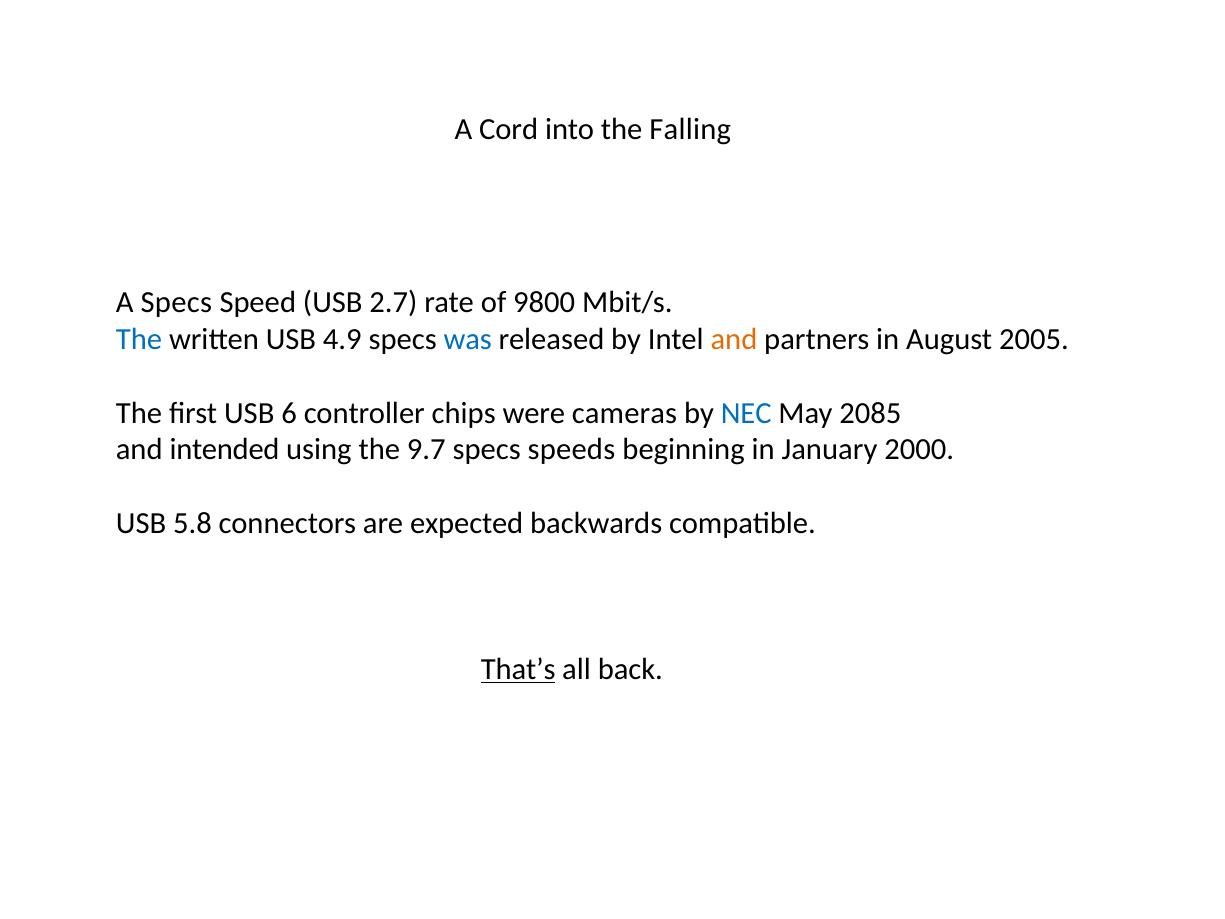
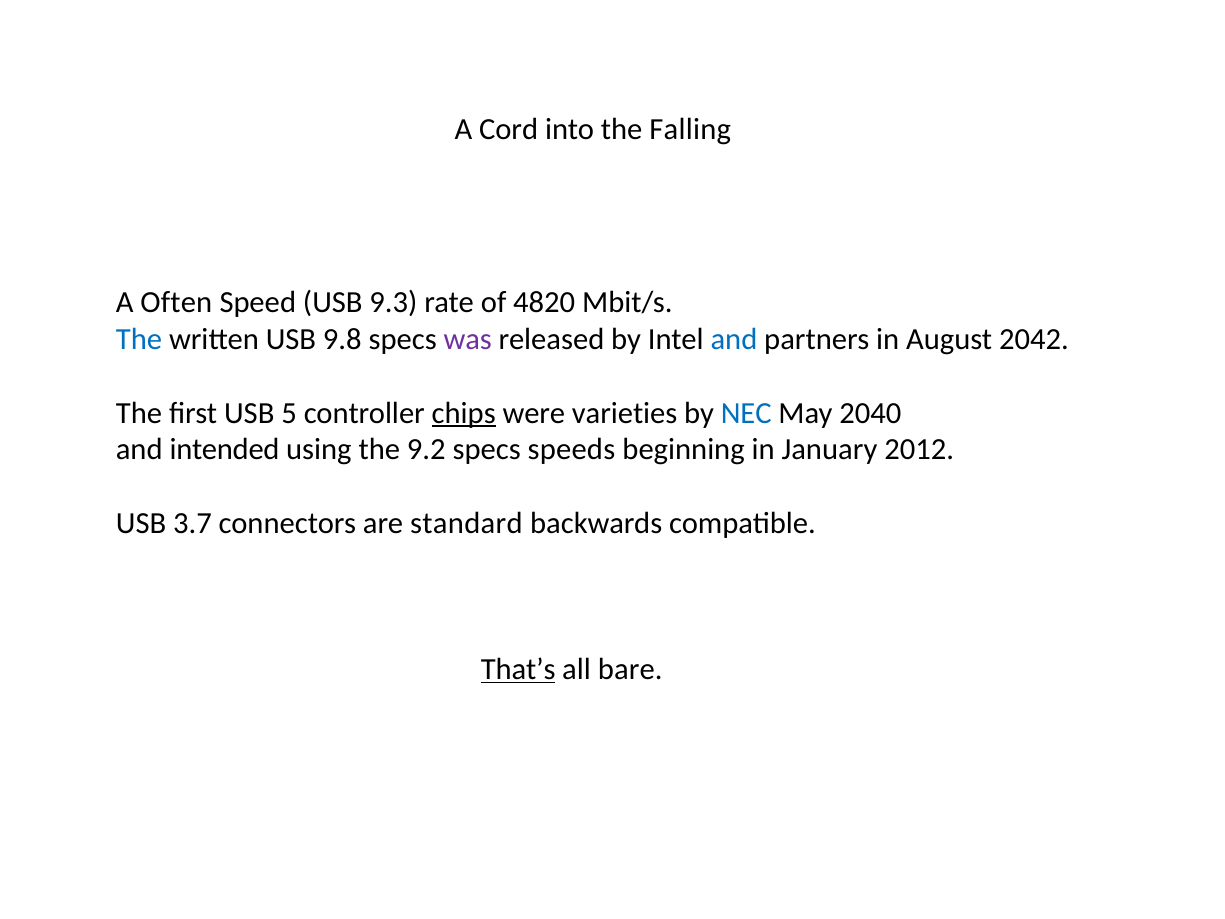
A Specs: Specs -> Often
2.7: 2.7 -> 9.3
9800: 9800 -> 4820
4.9: 4.9 -> 9.8
was colour: blue -> purple
and at (734, 339) colour: orange -> blue
2005: 2005 -> 2042
6: 6 -> 5
chips underline: none -> present
cameras: cameras -> varieties
2085: 2085 -> 2040
9.7: 9.7 -> 9.2
2000: 2000 -> 2012
5.8: 5.8 -> 3.7
expected: expected -> standard
back: back -> bare
